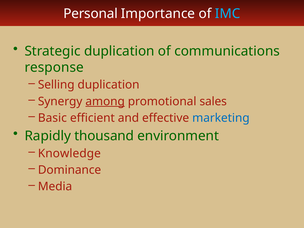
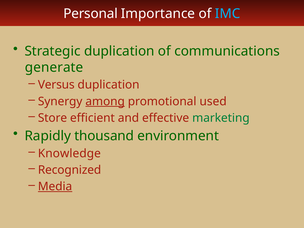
response: response -> generate
Selling: Selling -> Versus
sales: sales -> used
Basic: Basic -> Store
marketing colour: blue -> green
Dominance: Dominance -> Recognized
Media underline: none -> present
